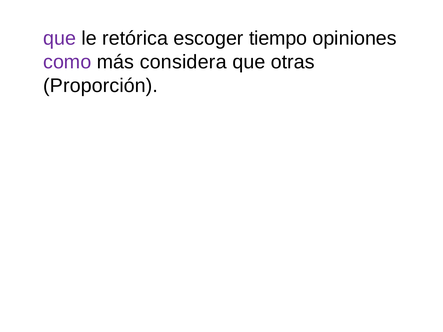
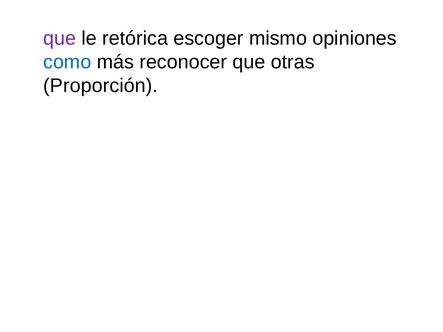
tiempo: tiempo -> mismo
como colour: purple -> blue
considera: considera -> reconocer
